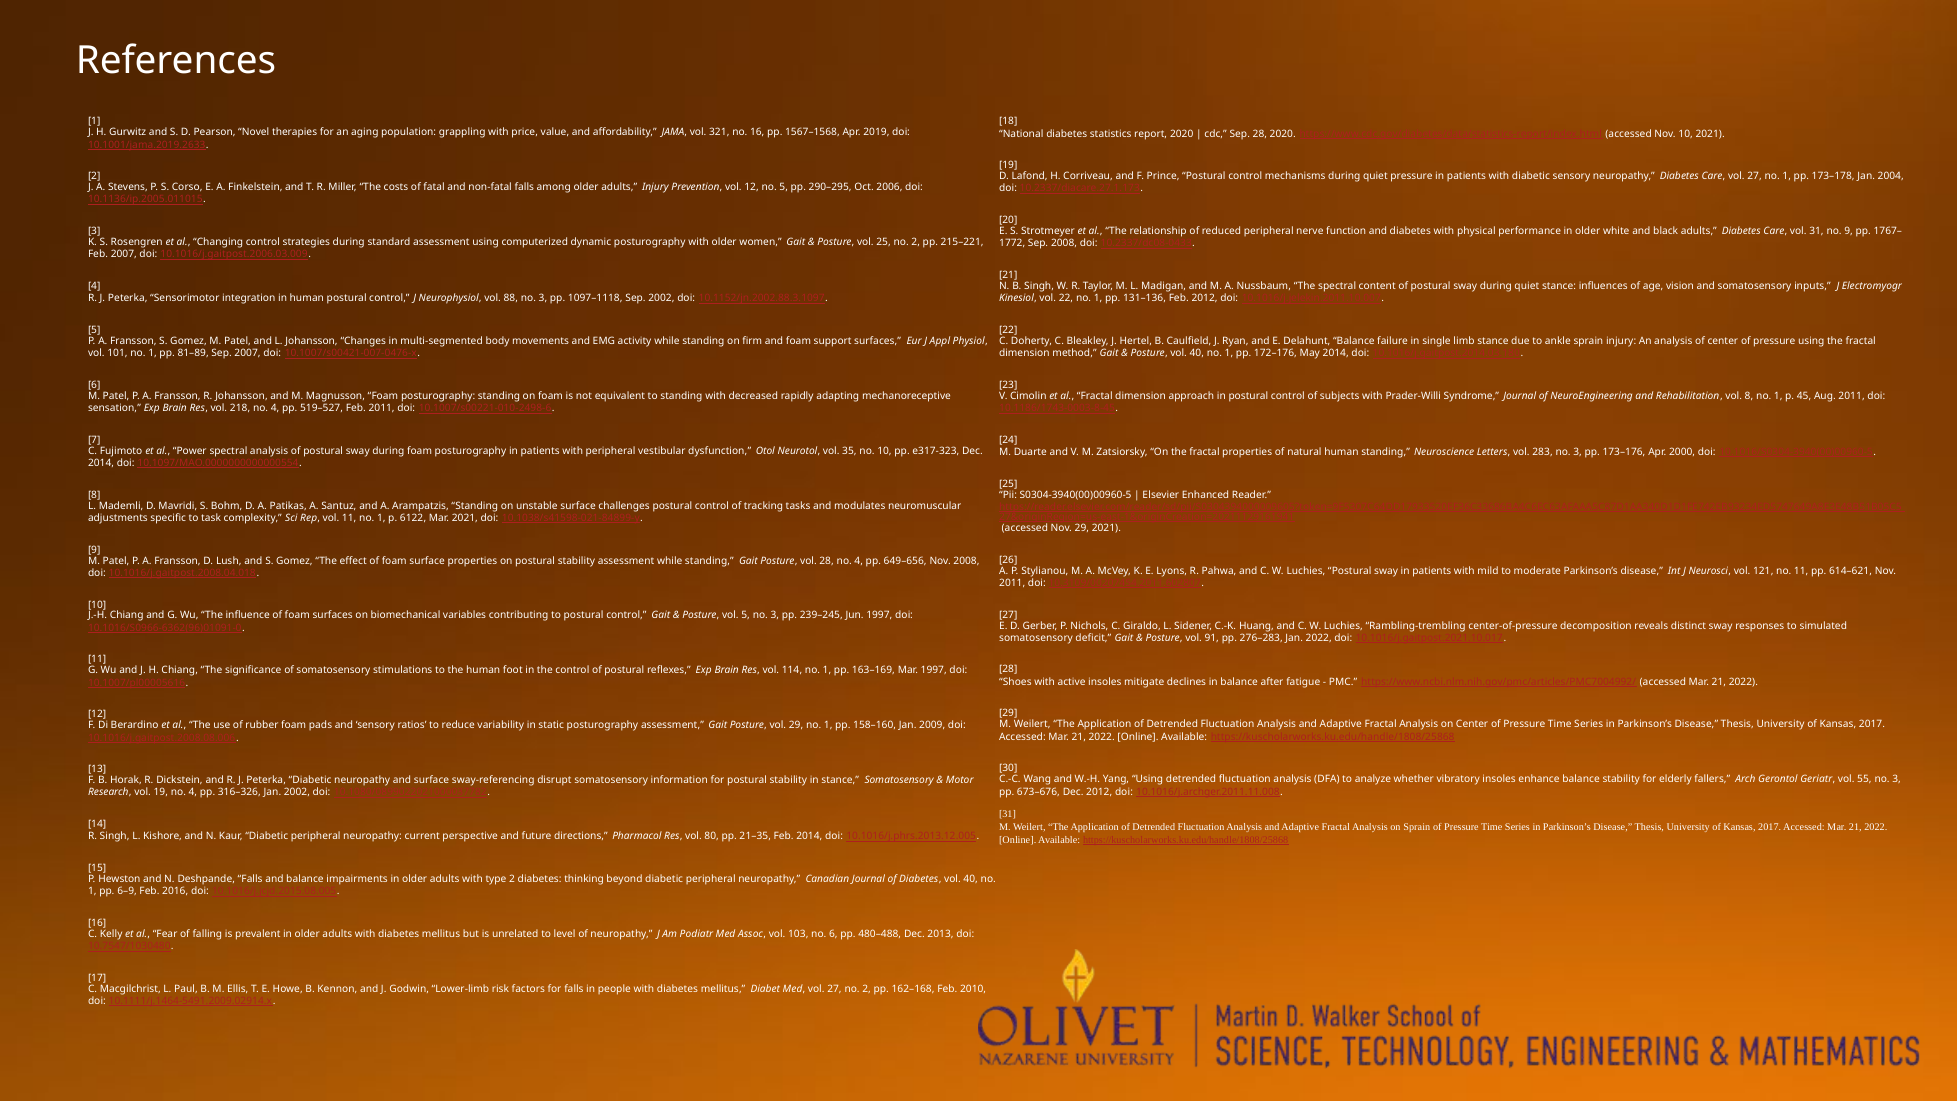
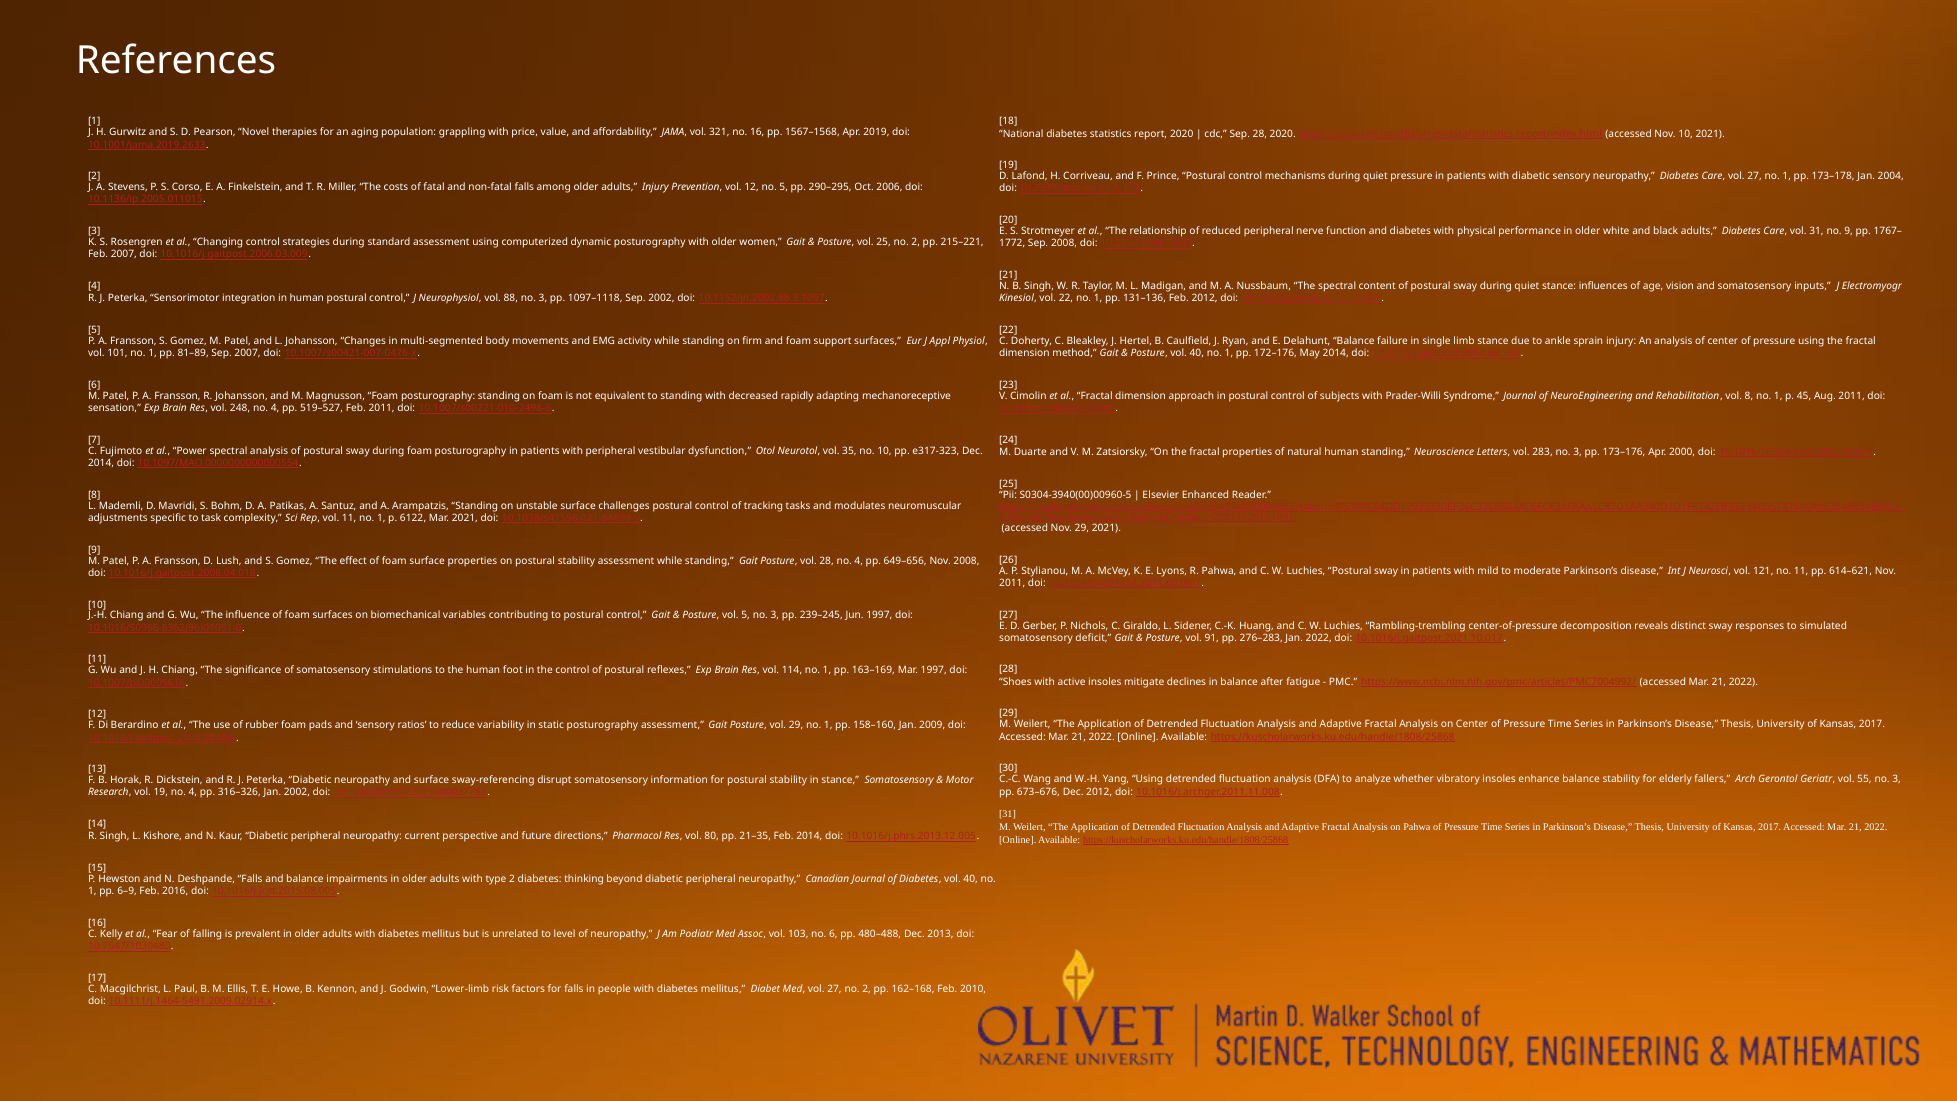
218: 218 -> 248
on Sprain: Sprain -> Pahwa
